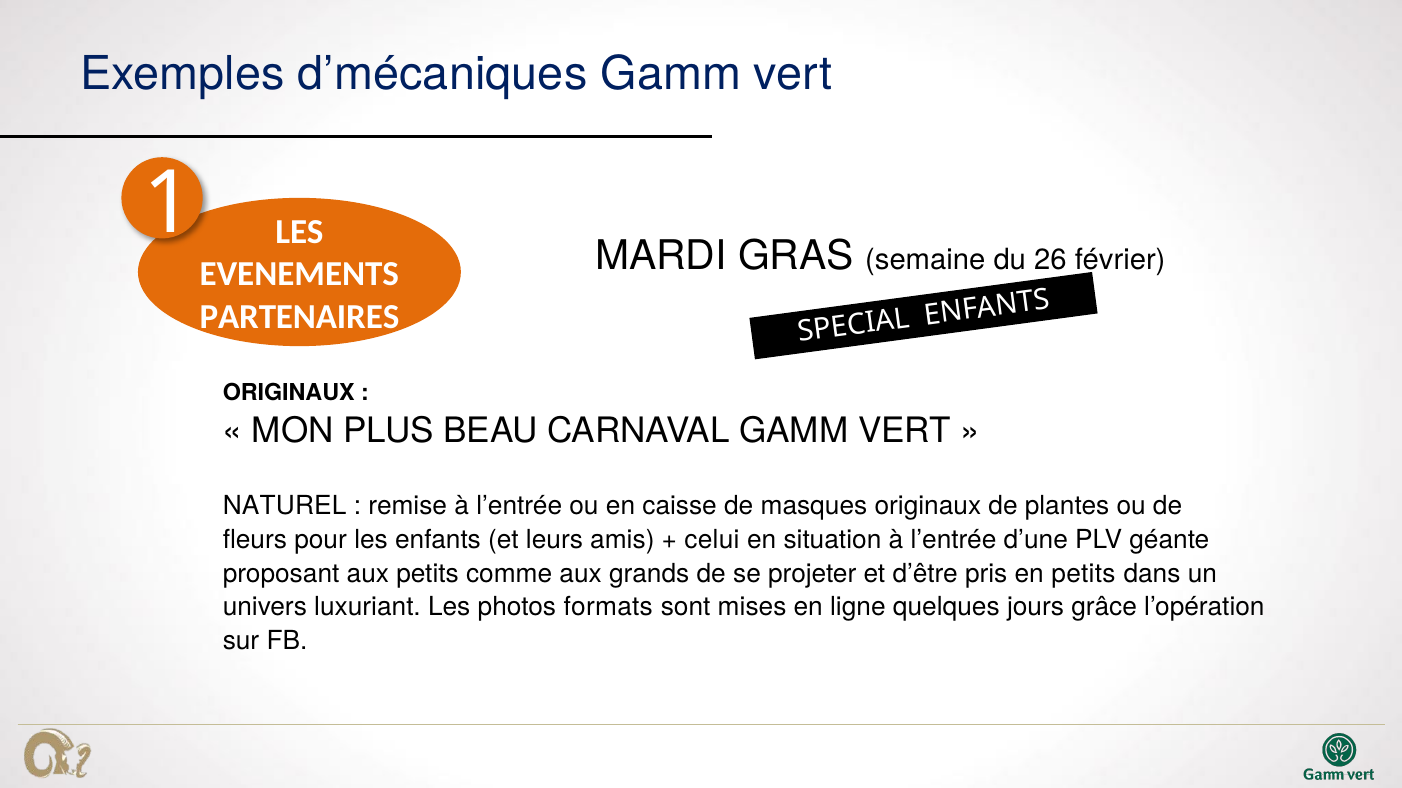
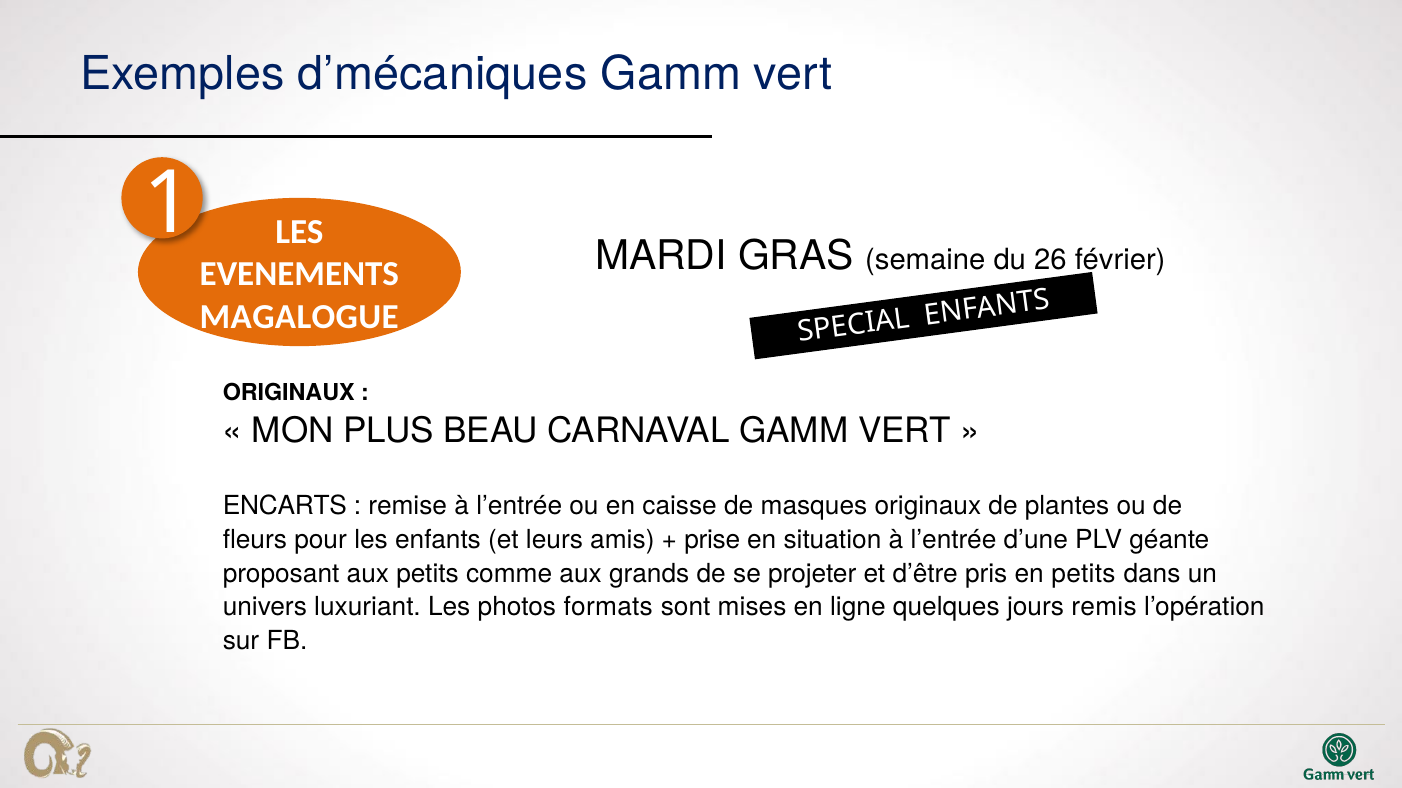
PARTENAIRES: PARTENAIRES -> MAGALOGUE
NATUREL: NATUREL -> ENCARTS
celui: celui -> prise
grâce: grâce -> remis
